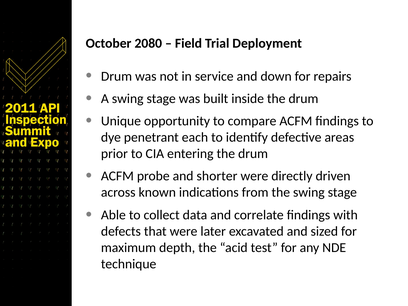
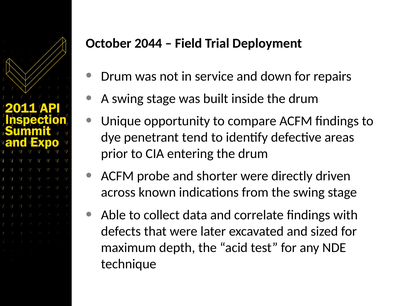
2080: 2080 -> 2044
each: each -> tend
